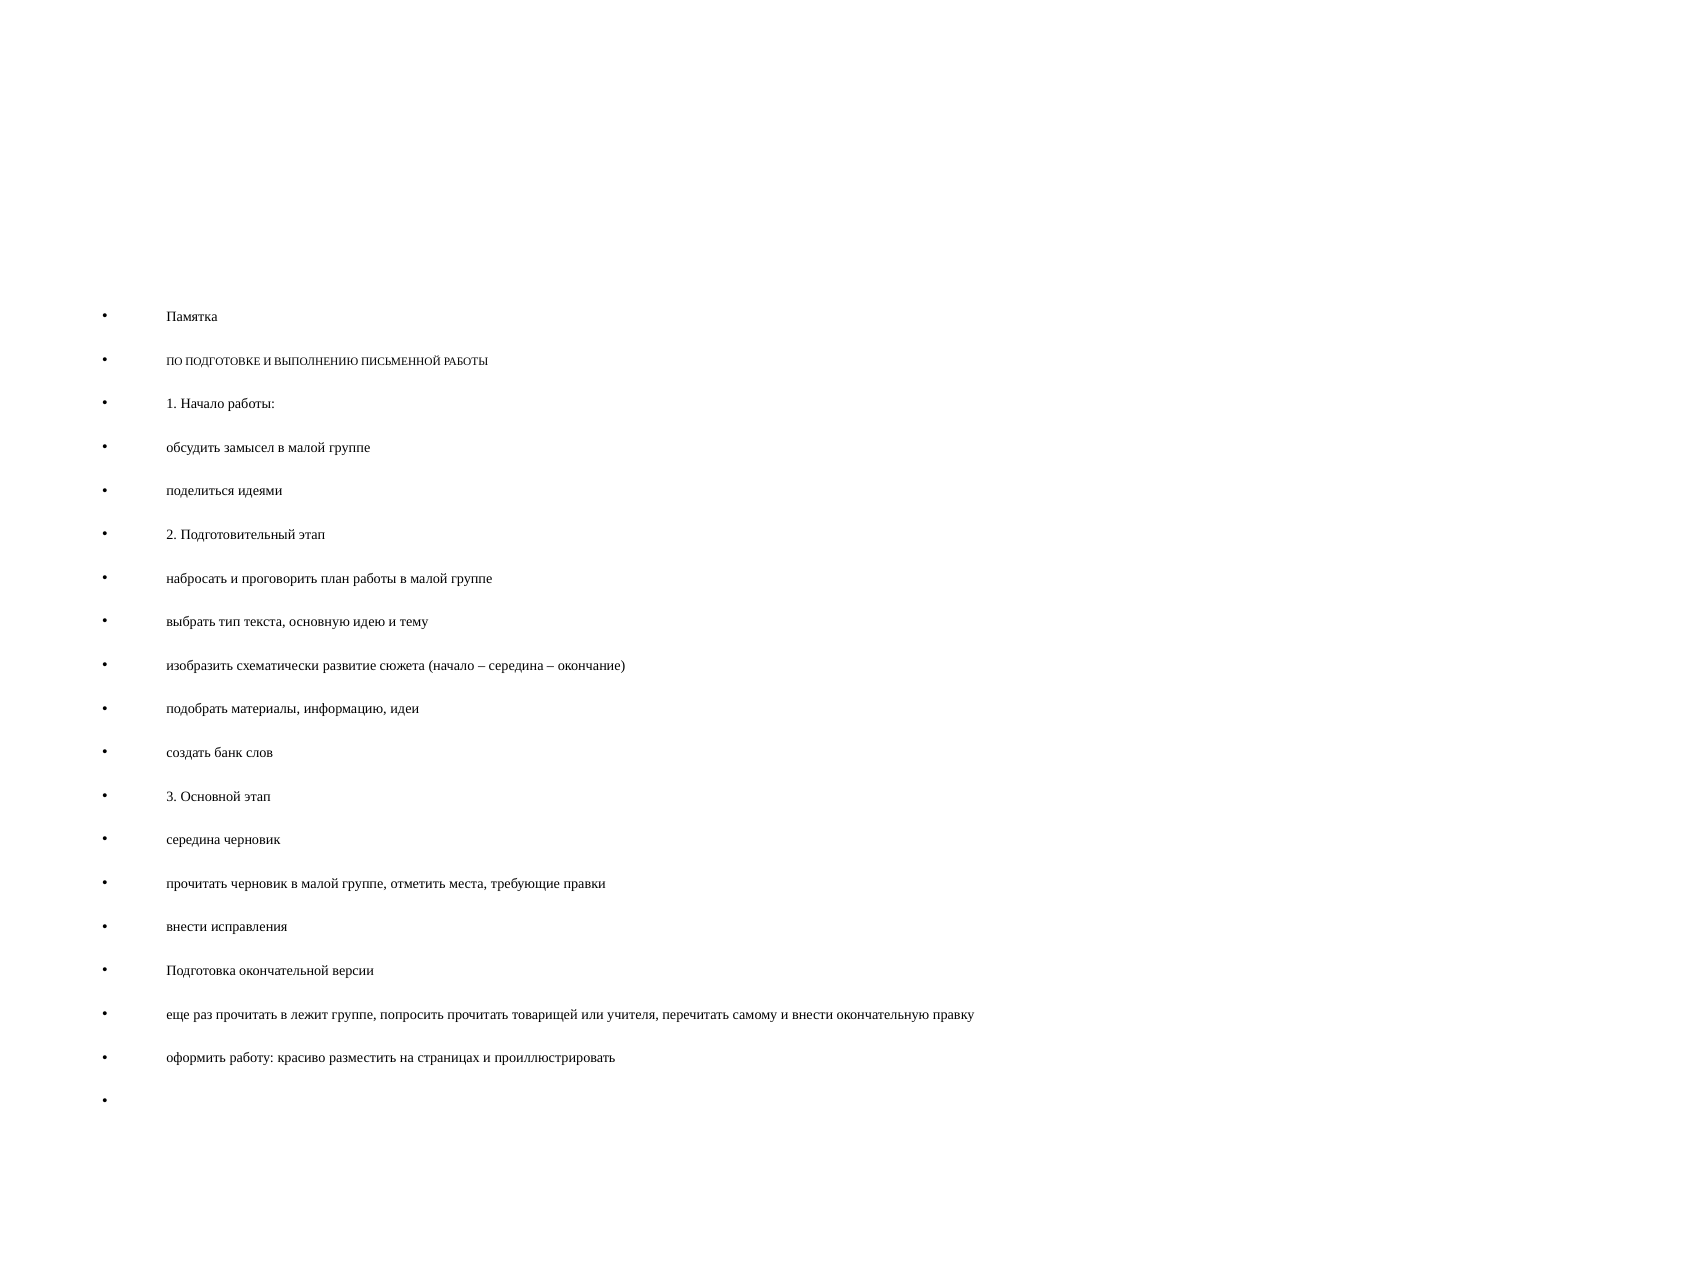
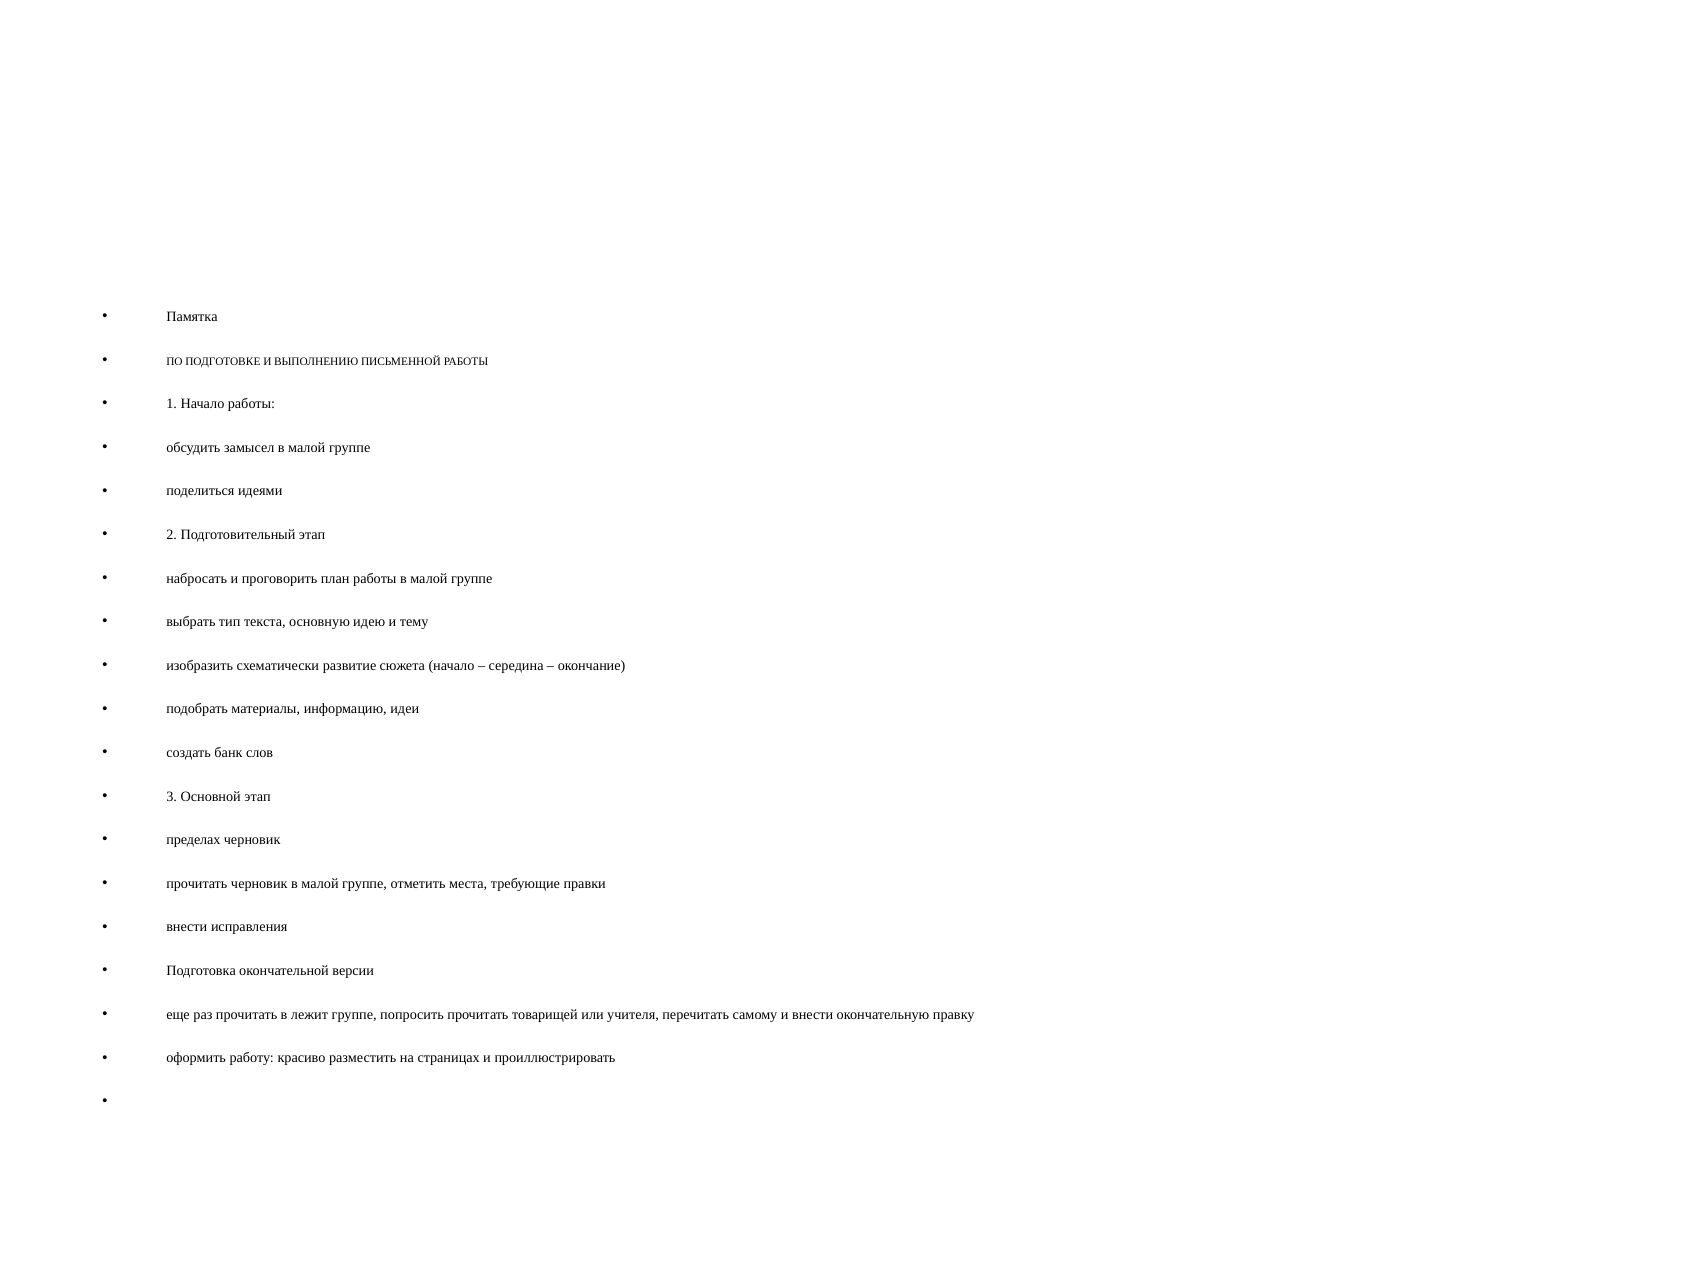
середина at (193, 840): середина -> пределах
